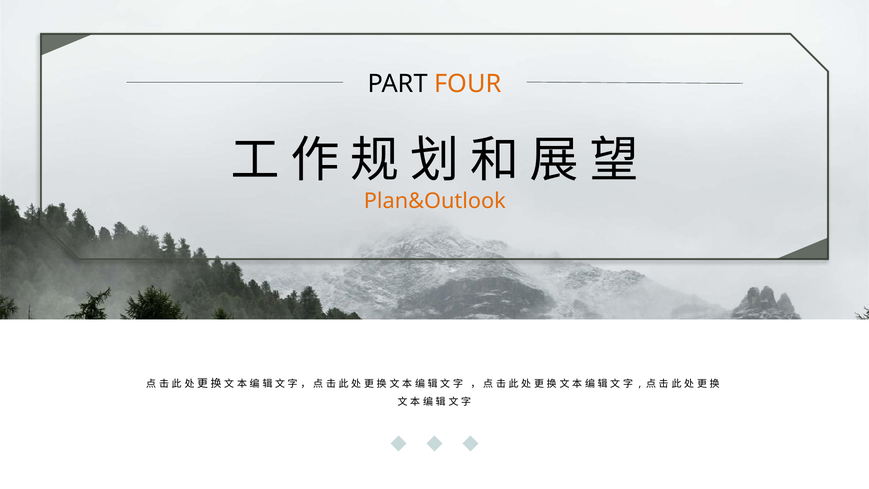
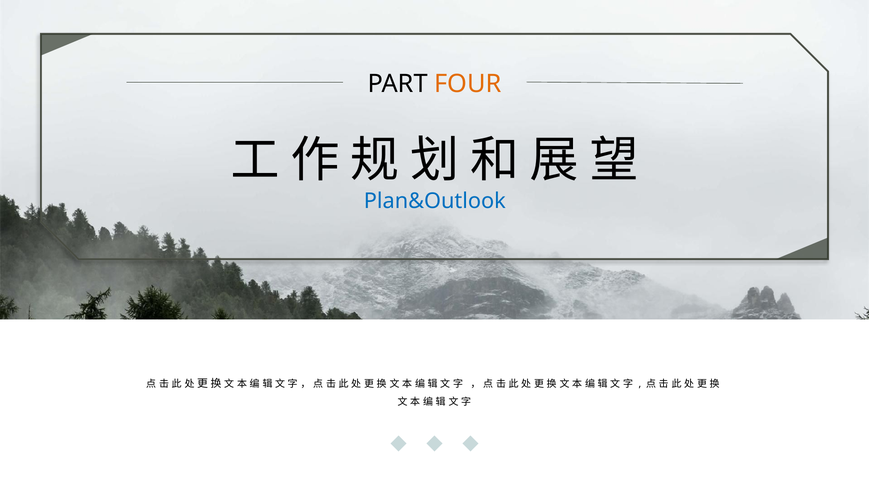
Plan&Outlook colour: orange -> blue
